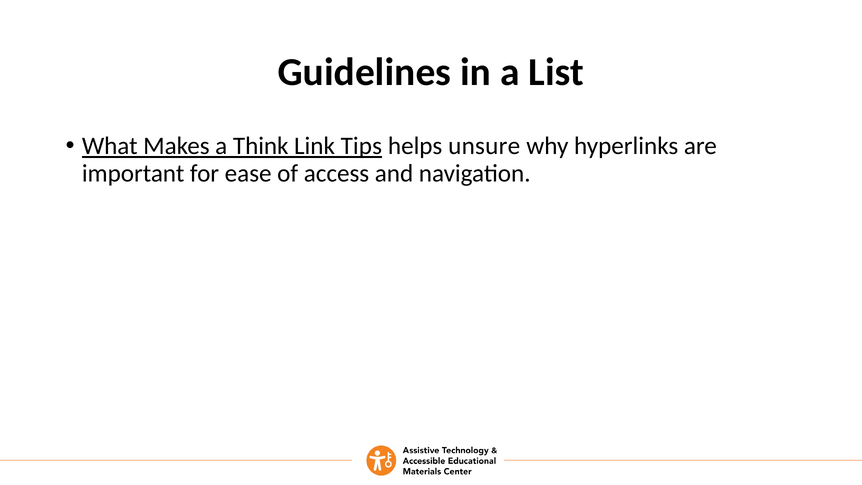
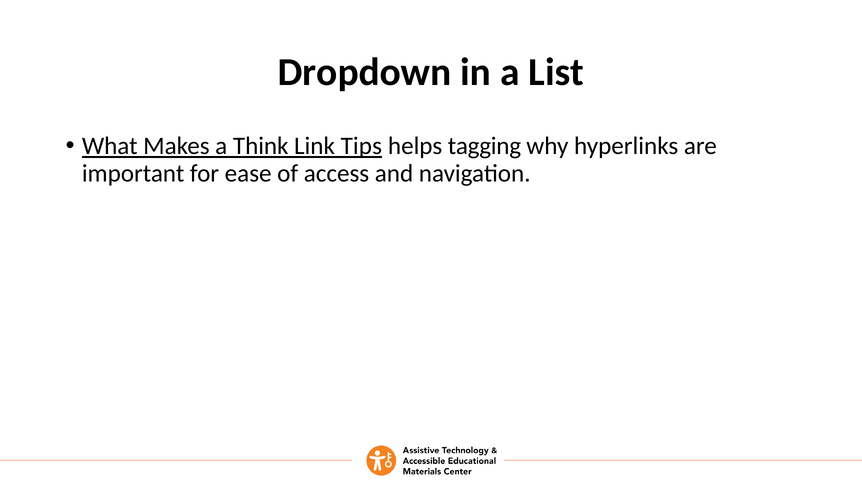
Guidelines: Guidelines -> Dropdown
unsure: unsure -> tagging
